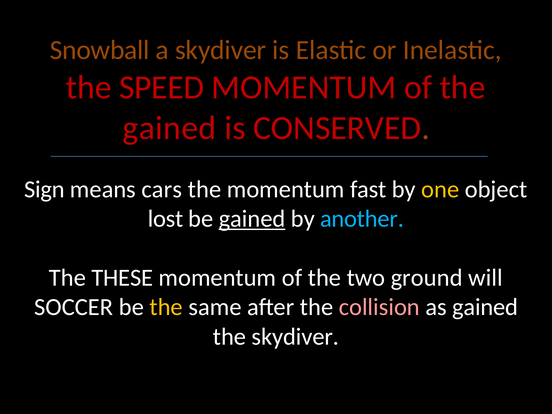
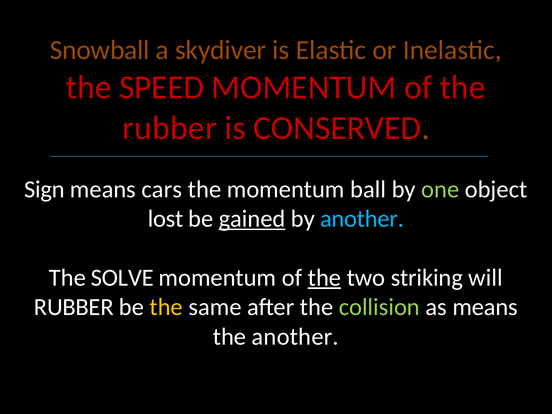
gained at (169, 128): gained -> rubber
fast: fast -> ball
one colour: yellow -> light green
THESE: THESE -> SOLVE
the at (324, 278) underline: none -> present
ground: ground -> striking
SOCCER at (74, 307): SOCCER -> RUBBER
collision colour: pink -> light green
as gained: gained -> means
the skydiver: skydiver -> another
